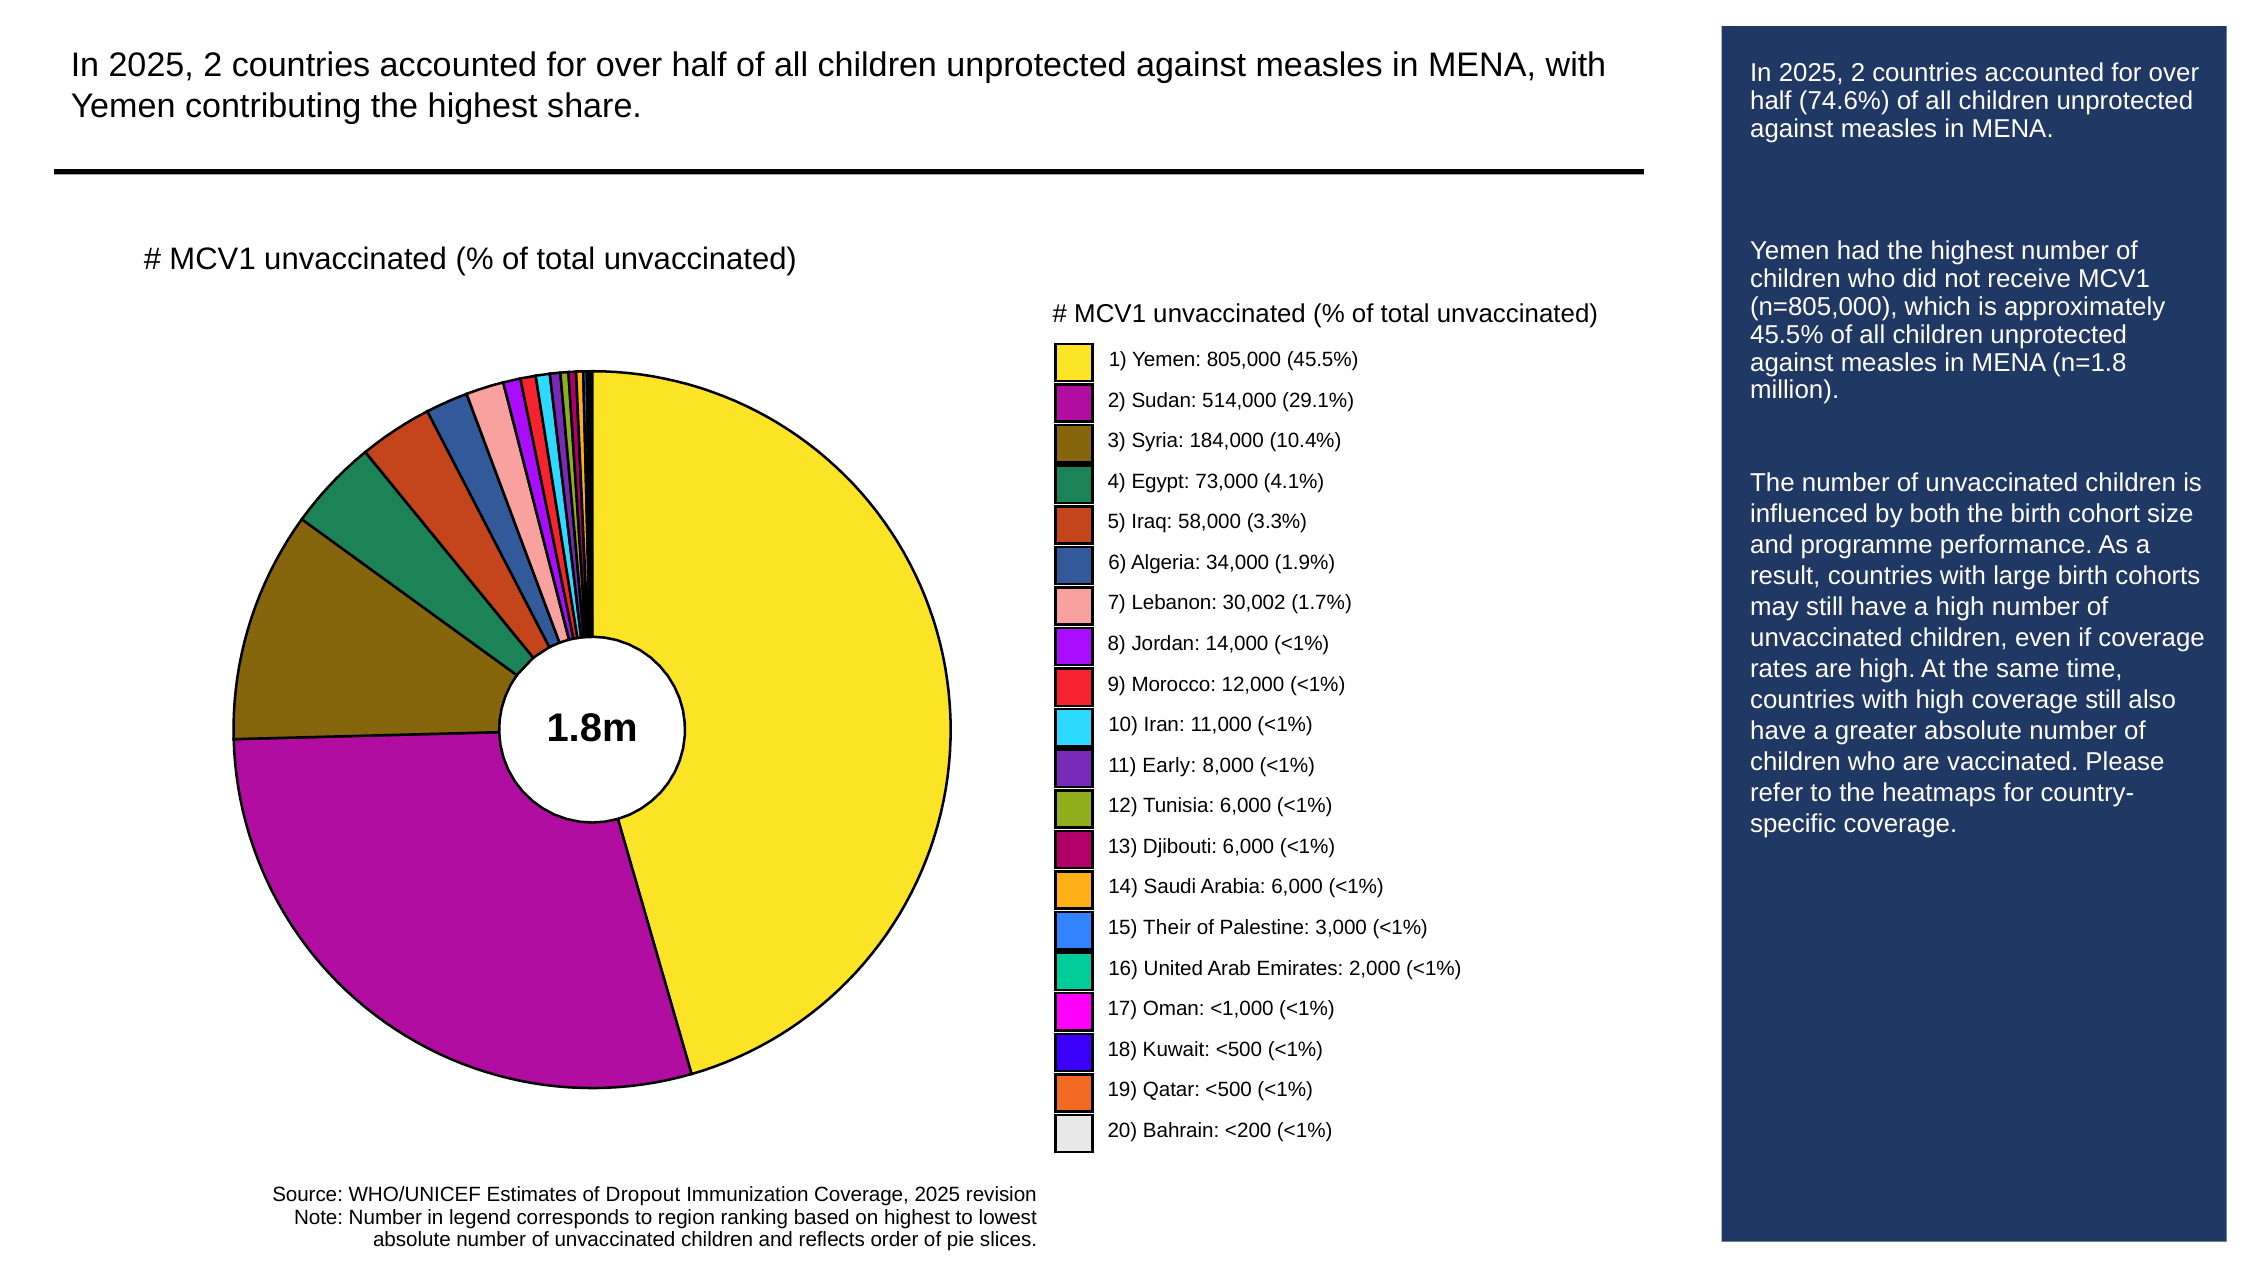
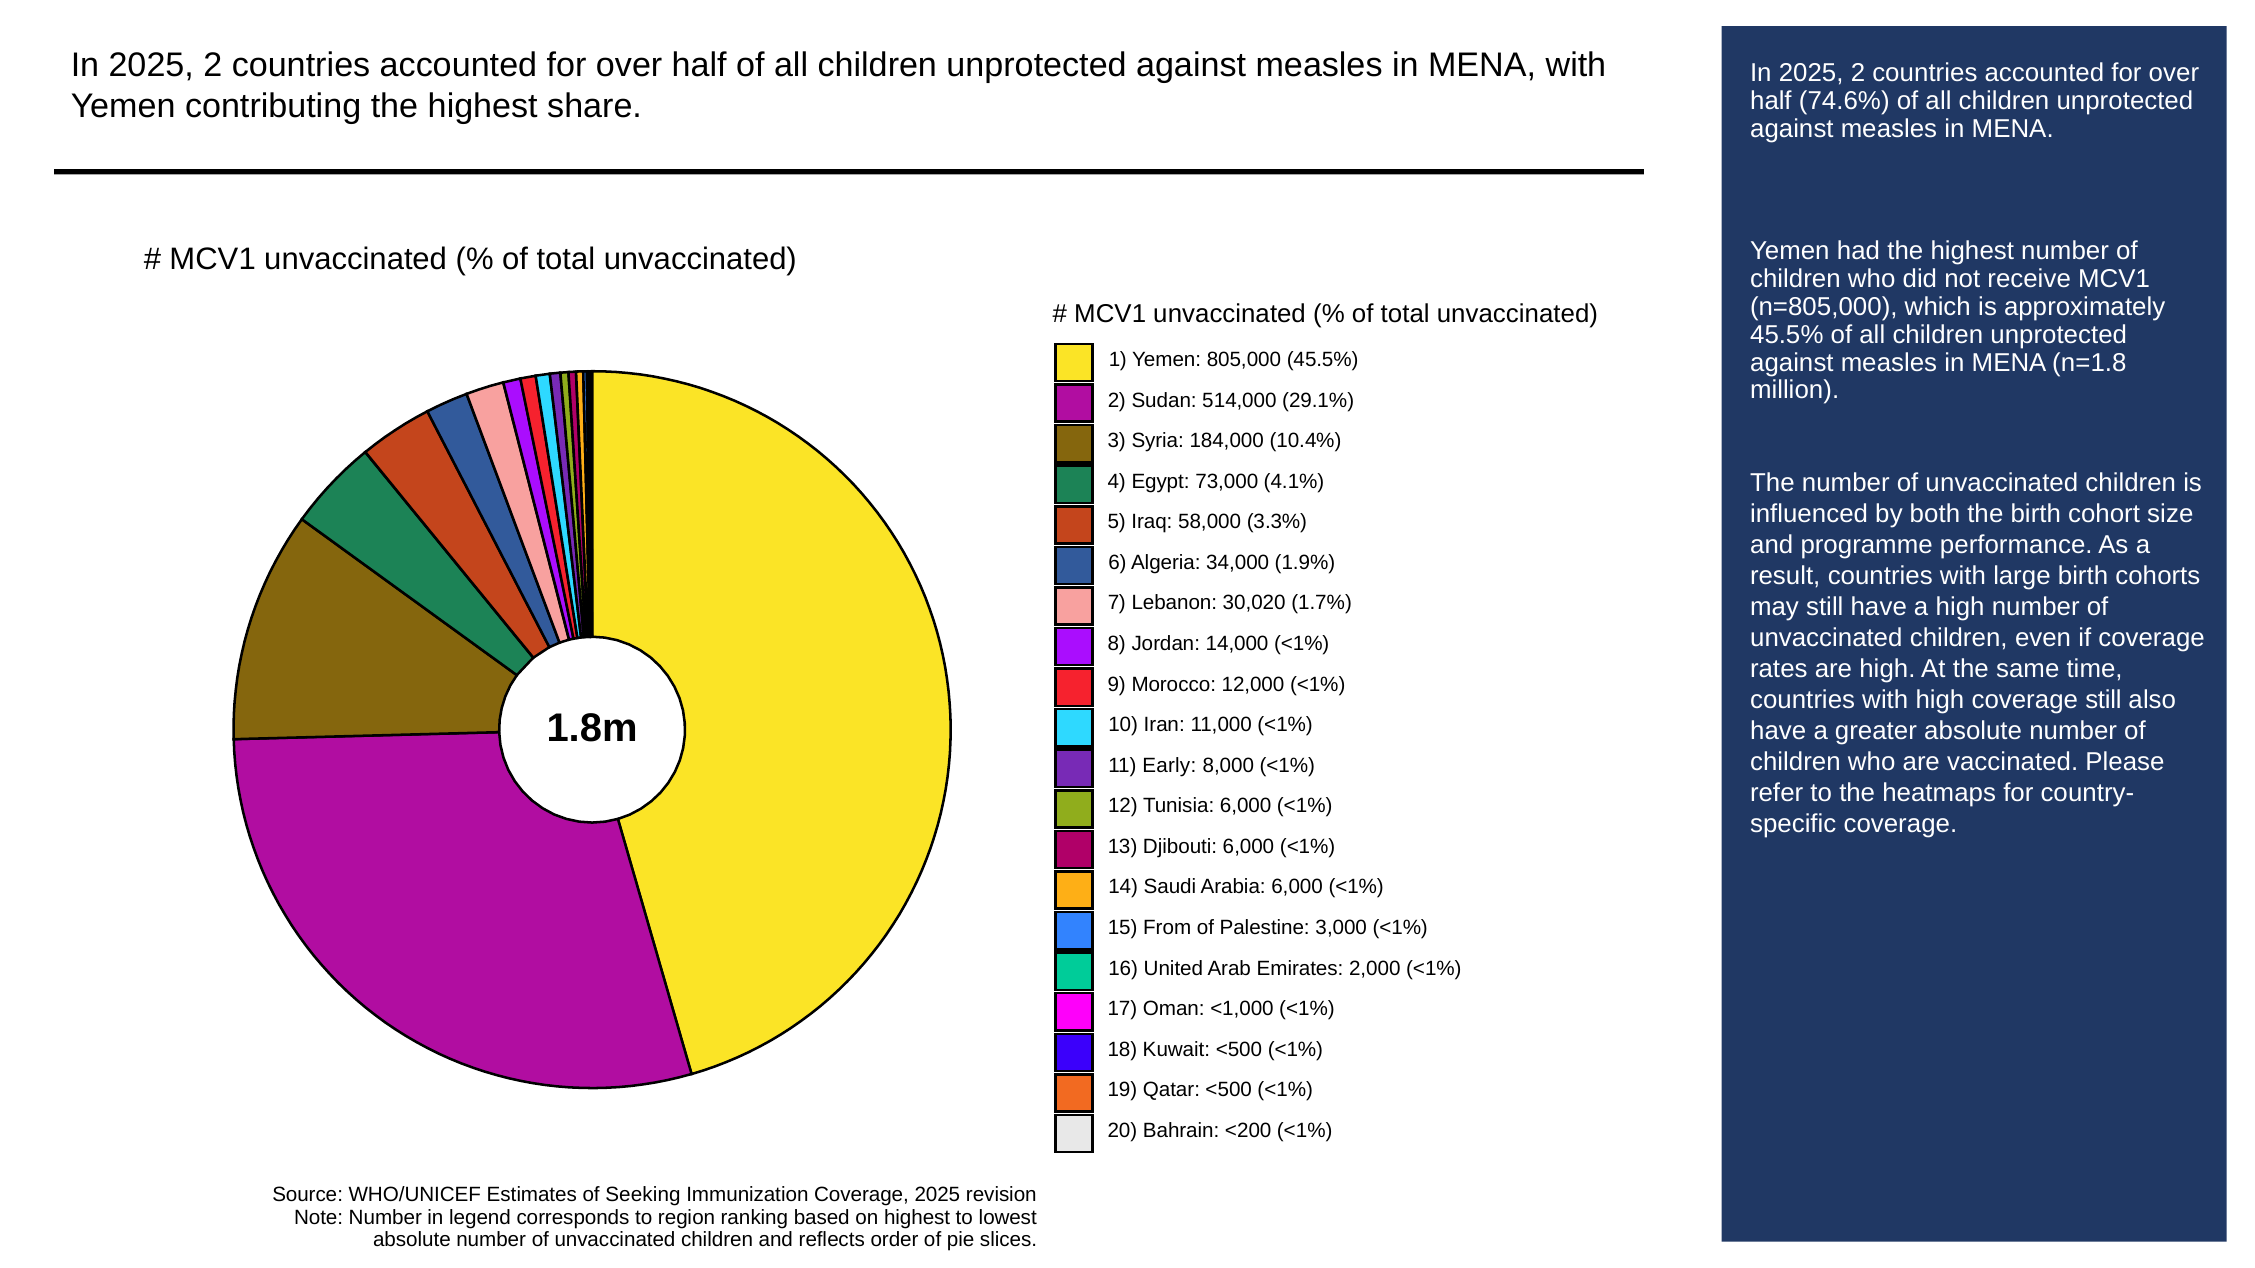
30,002: 30,002 -> 30,020
Their: Their -> From
Dropout: Dropout -> Seeking
